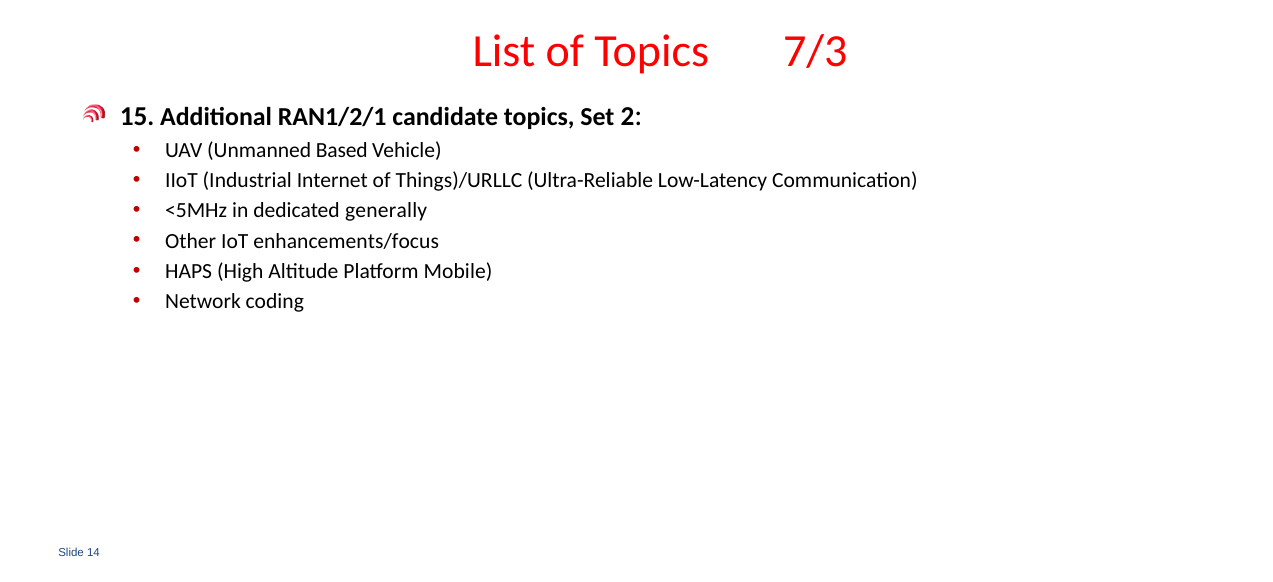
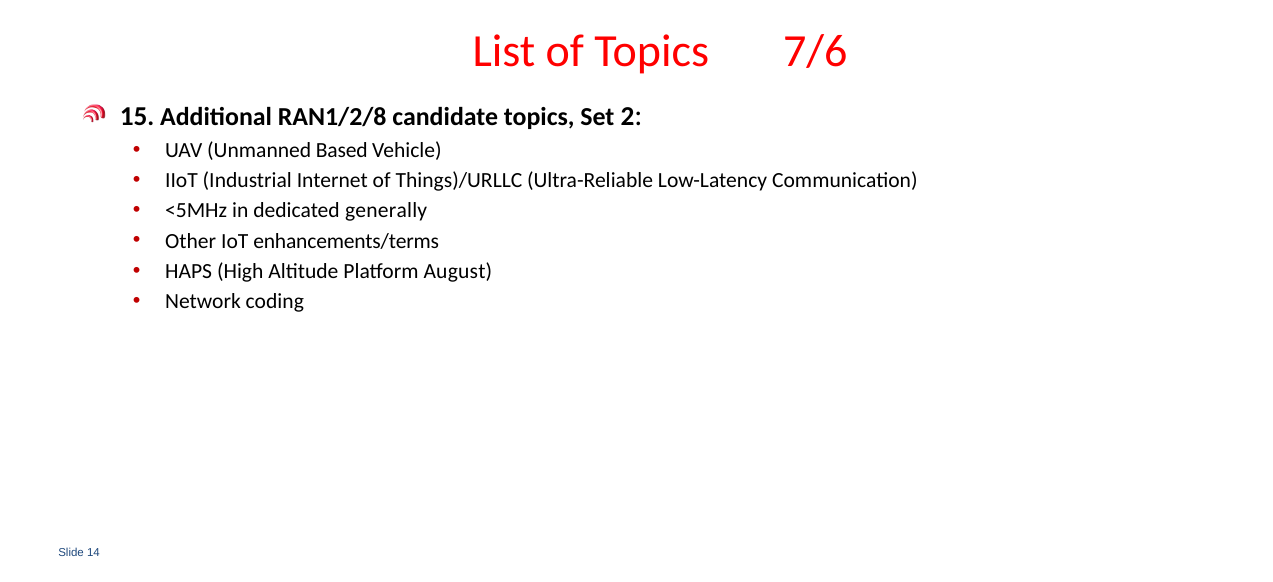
7/3: 7/3 -> 7/6
RAN1/2/1: RAN1/2/1 -> RAN1/2/8
enhancements/focus: enhancements/focus -> enhancements/terms
Mobile: Mobile -> August
